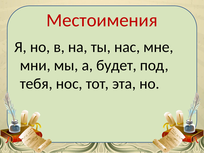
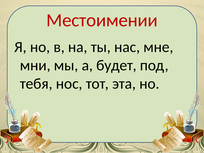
Местоимения: Местоимения -> Местоимении
